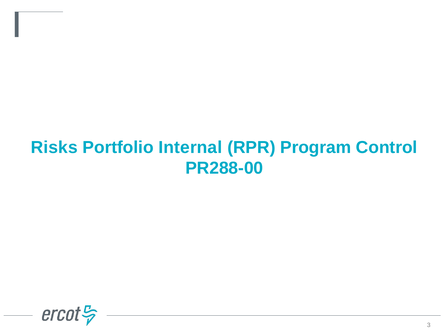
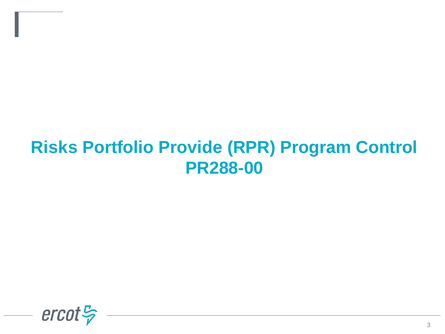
Internal: Internal -> Provide
